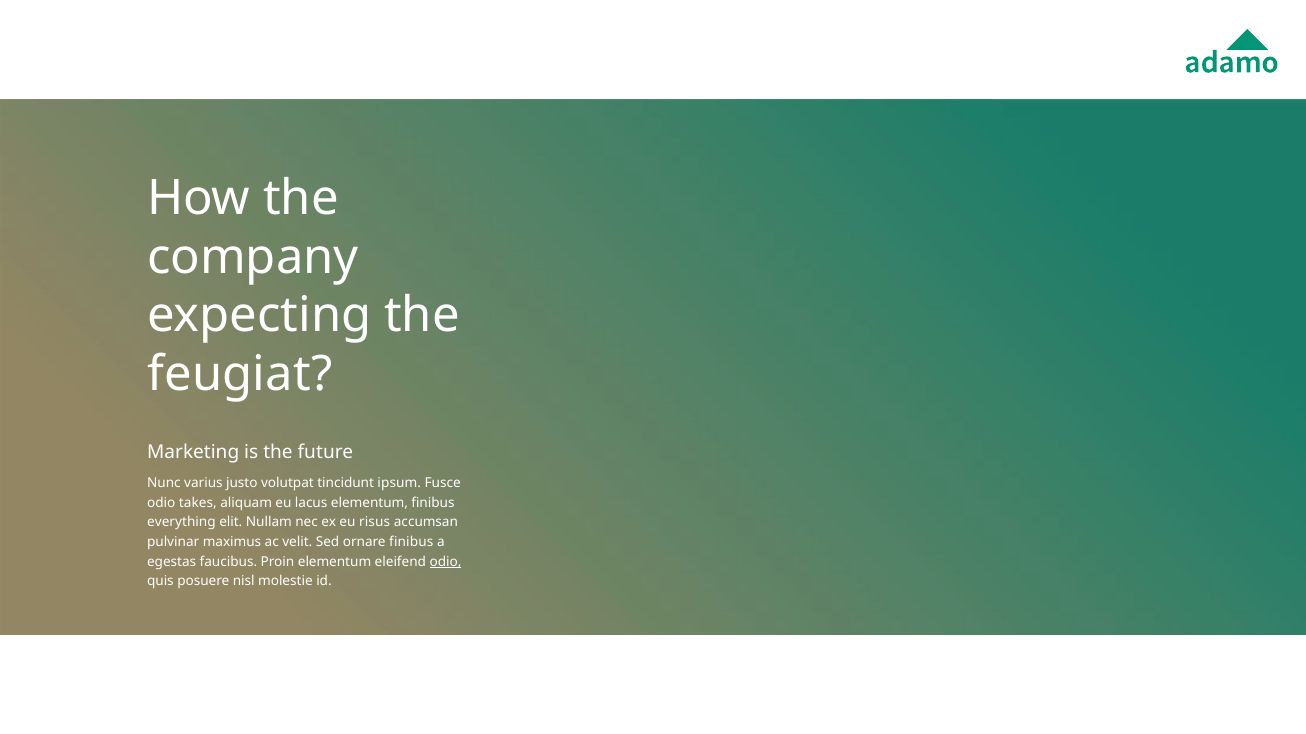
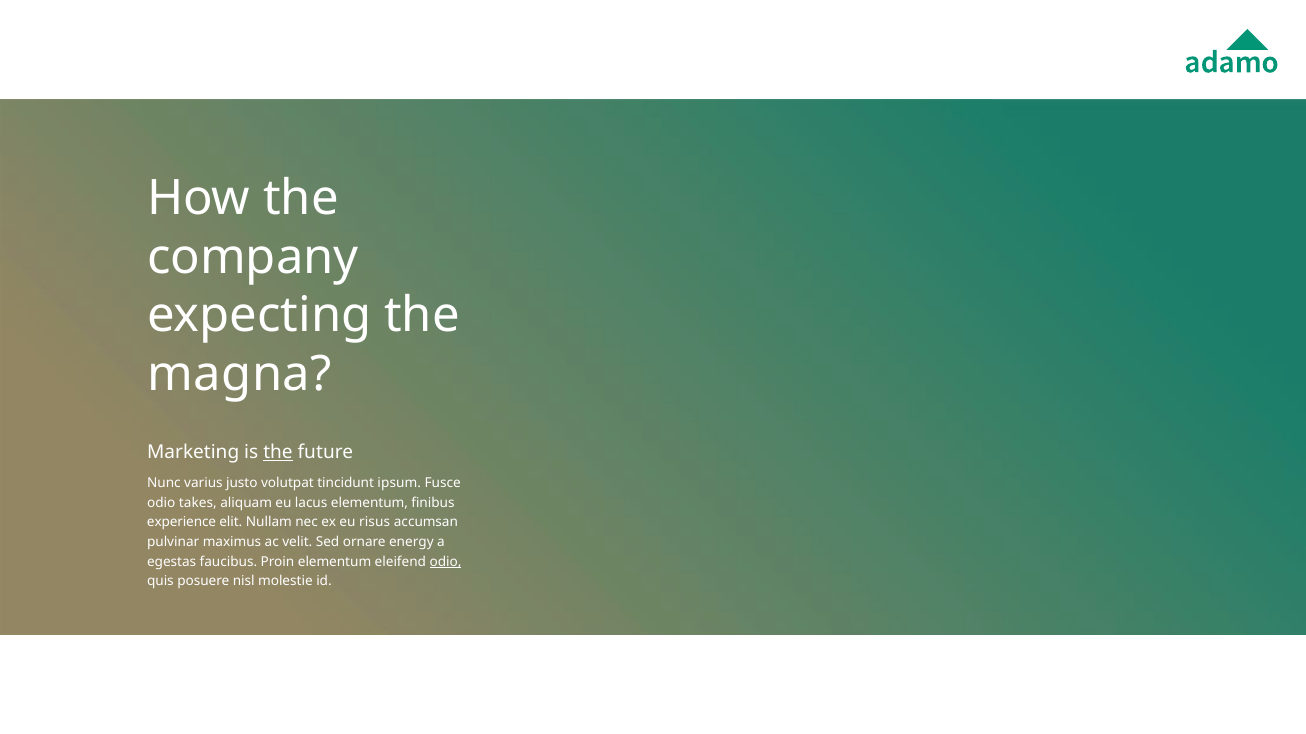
feugiat: feugiat -> magna
the at (278, 453) underline: none -> present
everything: everything -> experience
ornare finibus: finibus -> energy
